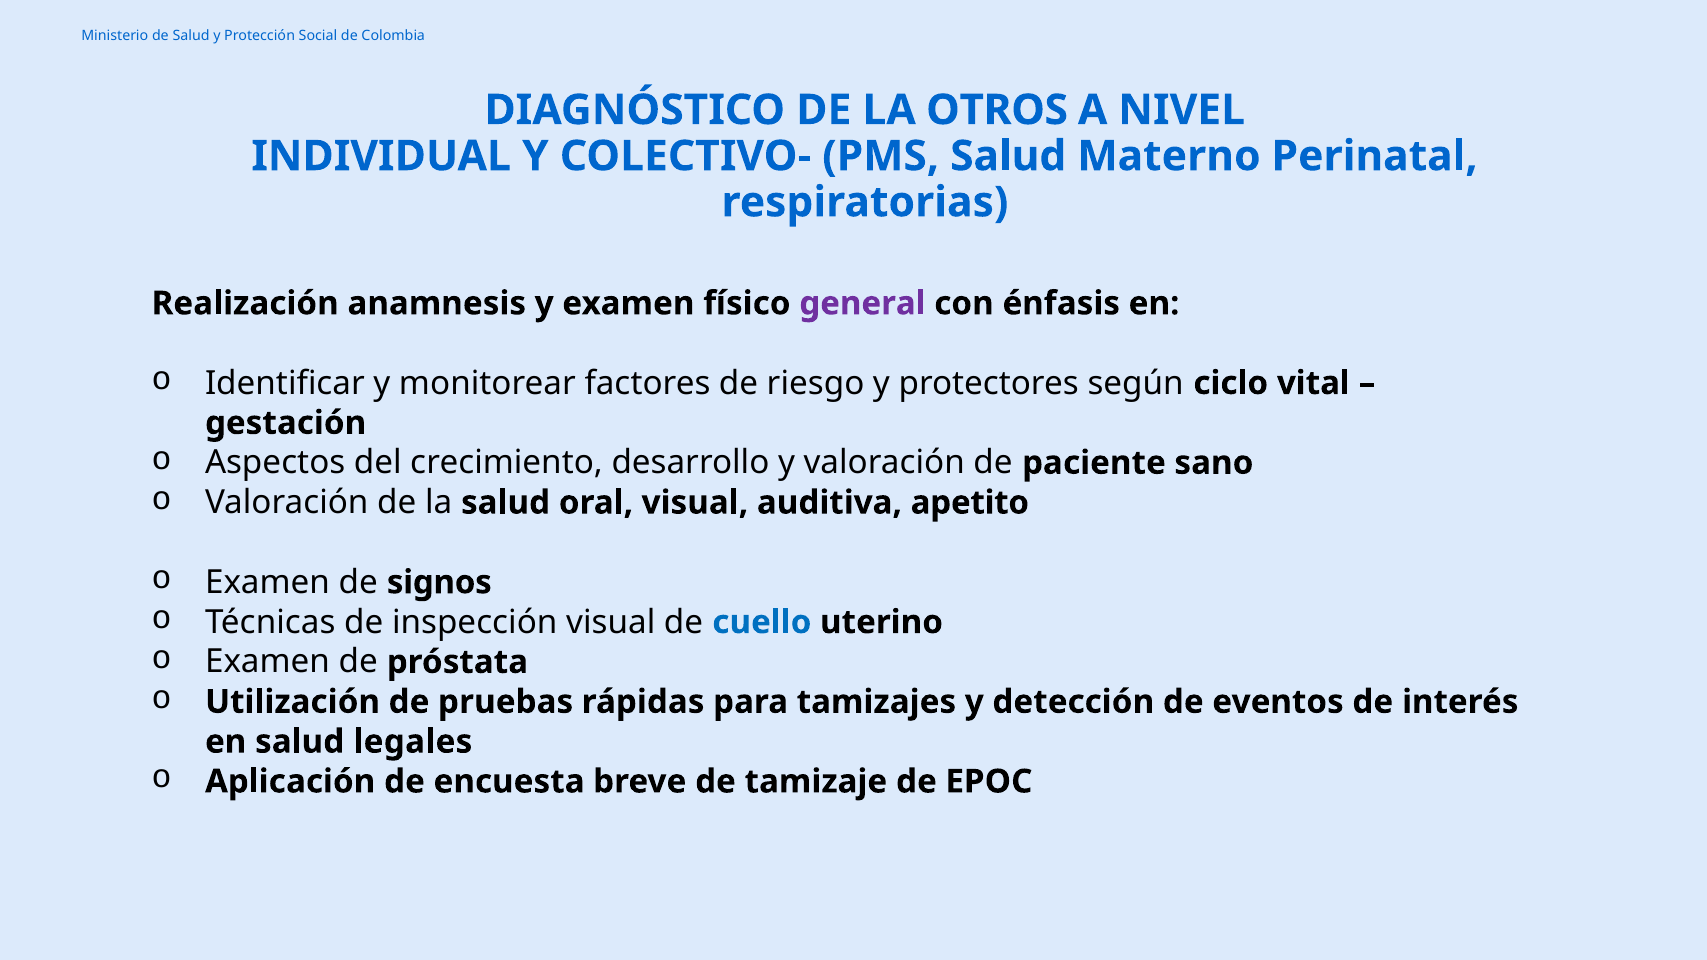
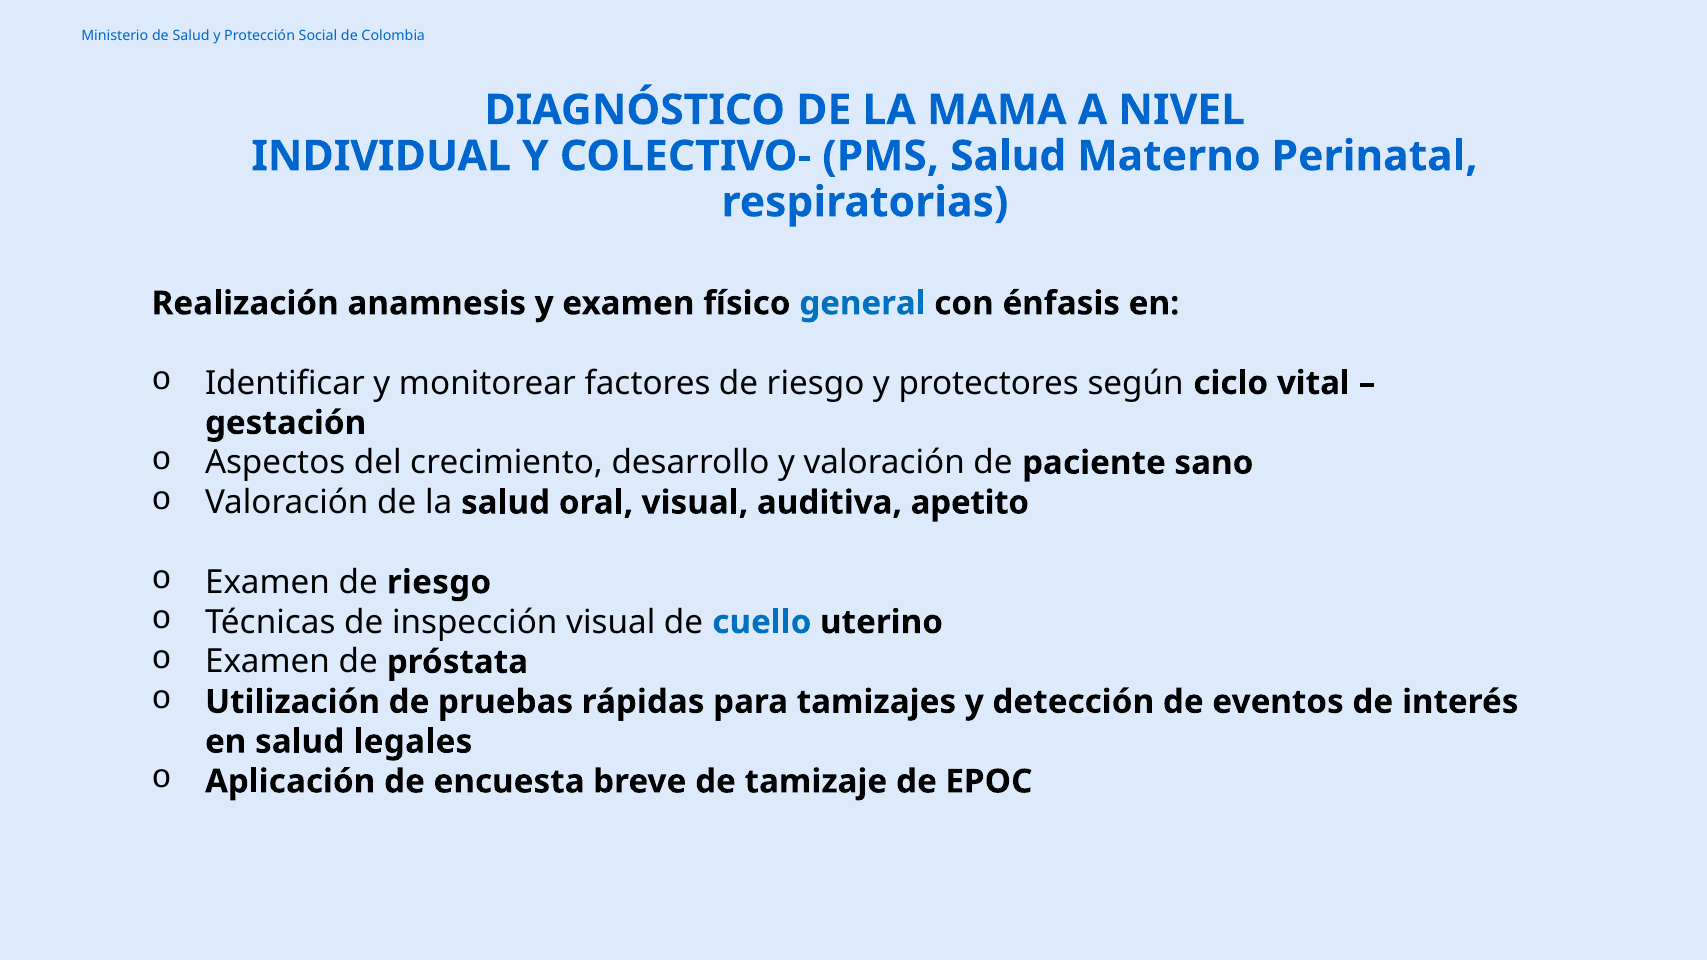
OTROS: OTROS -> MAMA
general colour: purple -> blue
Examen de signos: signos -> riesgo
